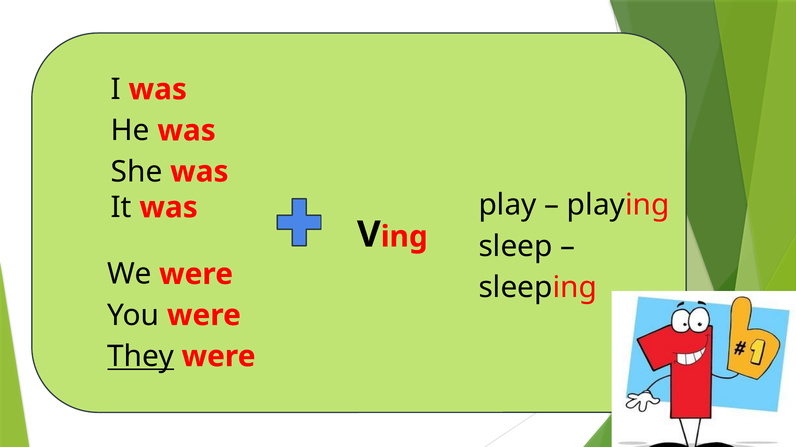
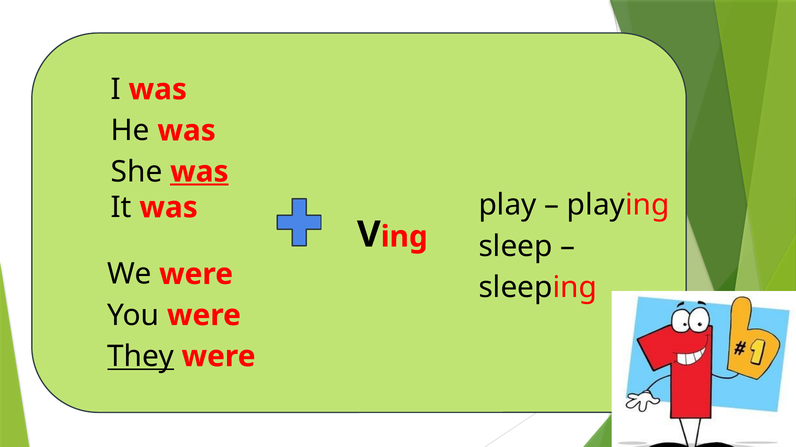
was at (199, 172) underline: none -> present
